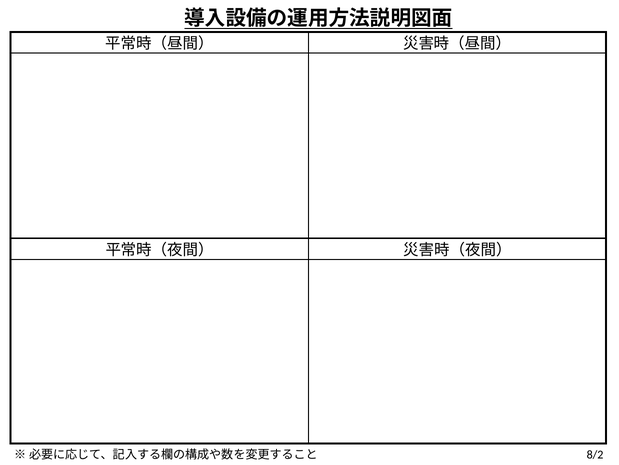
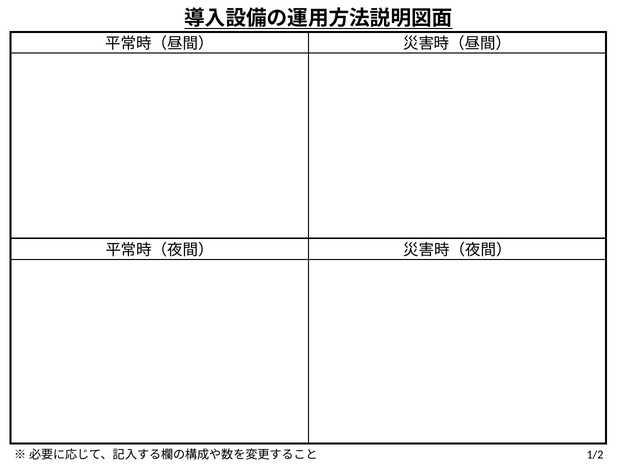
8/2: 8/2 -> 1/2
